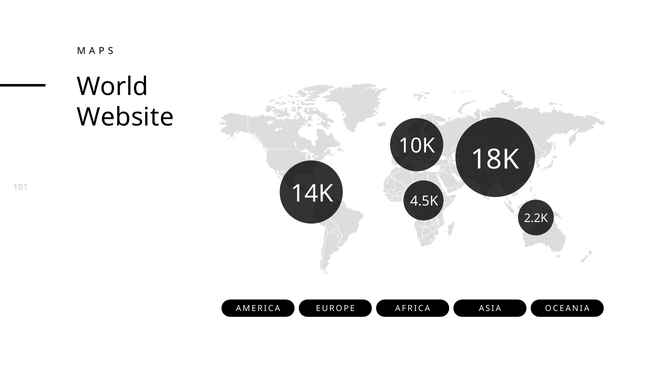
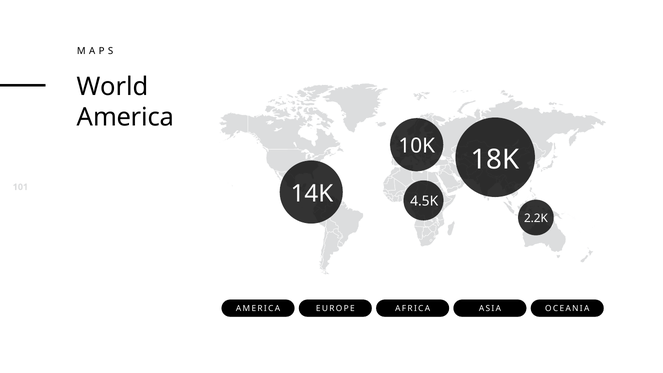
Website at (125, 117): Website -> America
